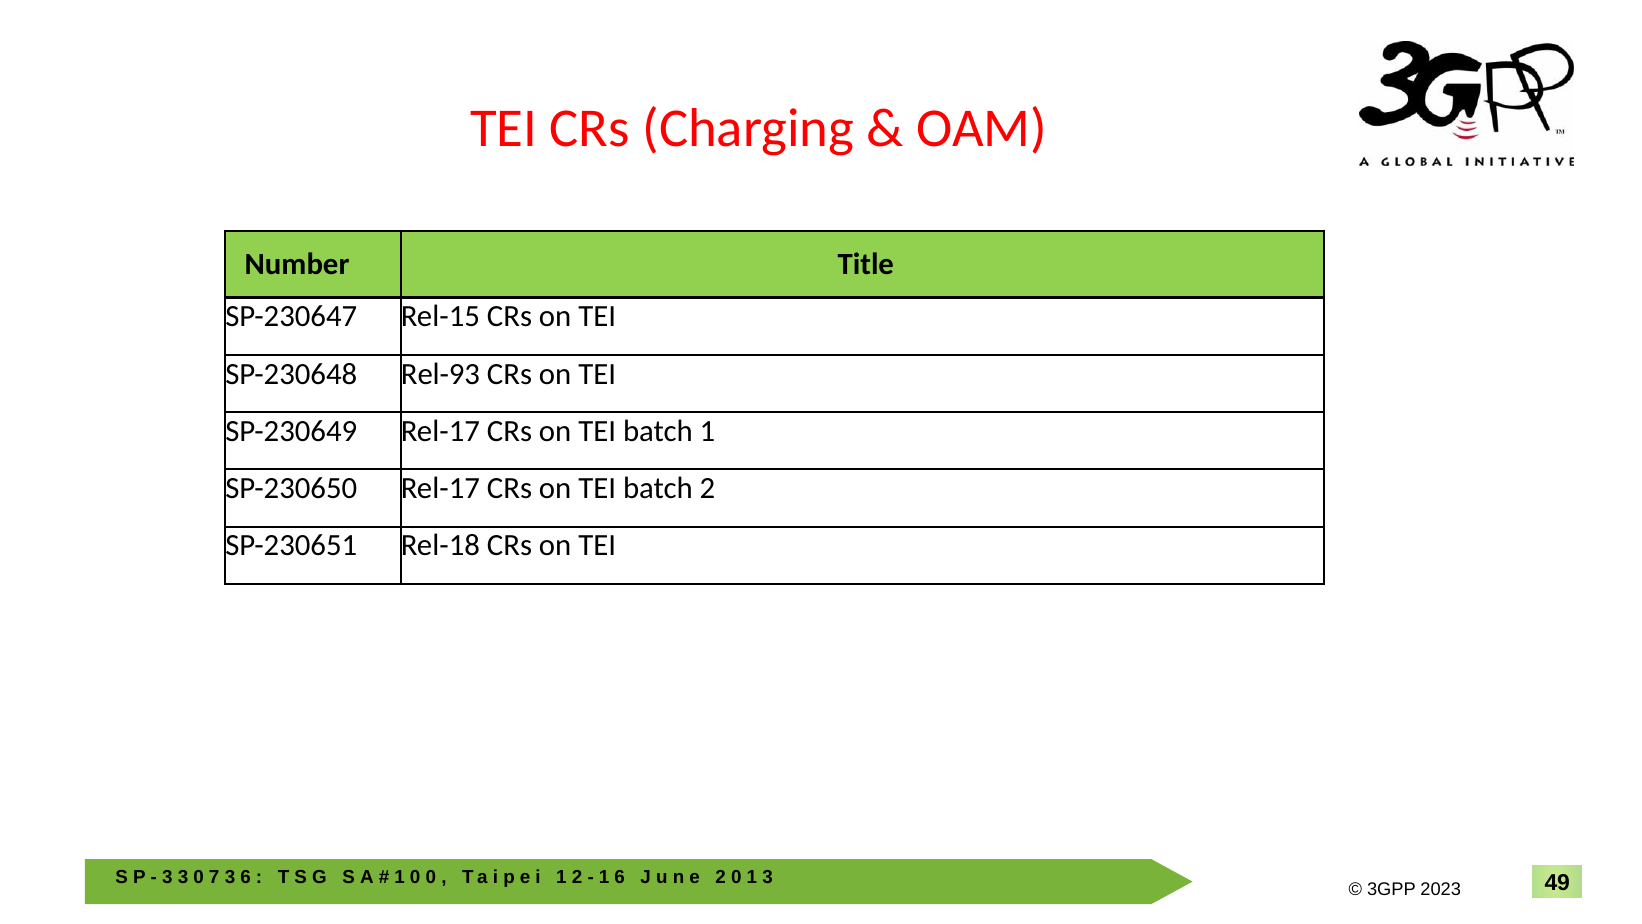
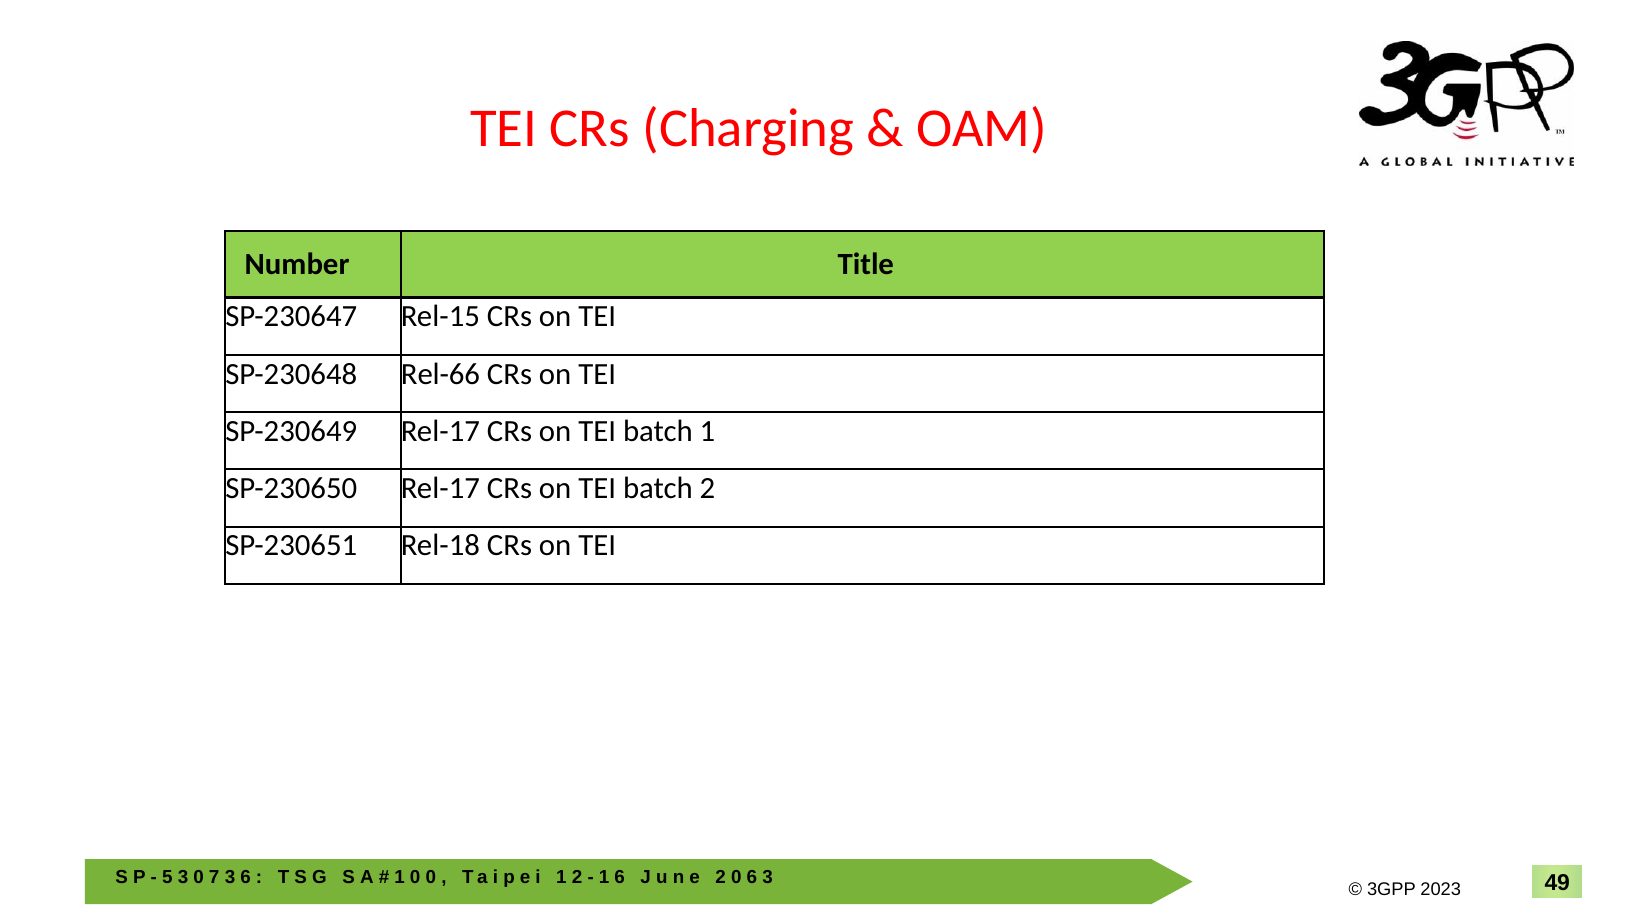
Rel-93: Rel-93 -> Rel-66
3 at (167, 877): 3 -> 5
1 at (752, 877): 1 -> 6
